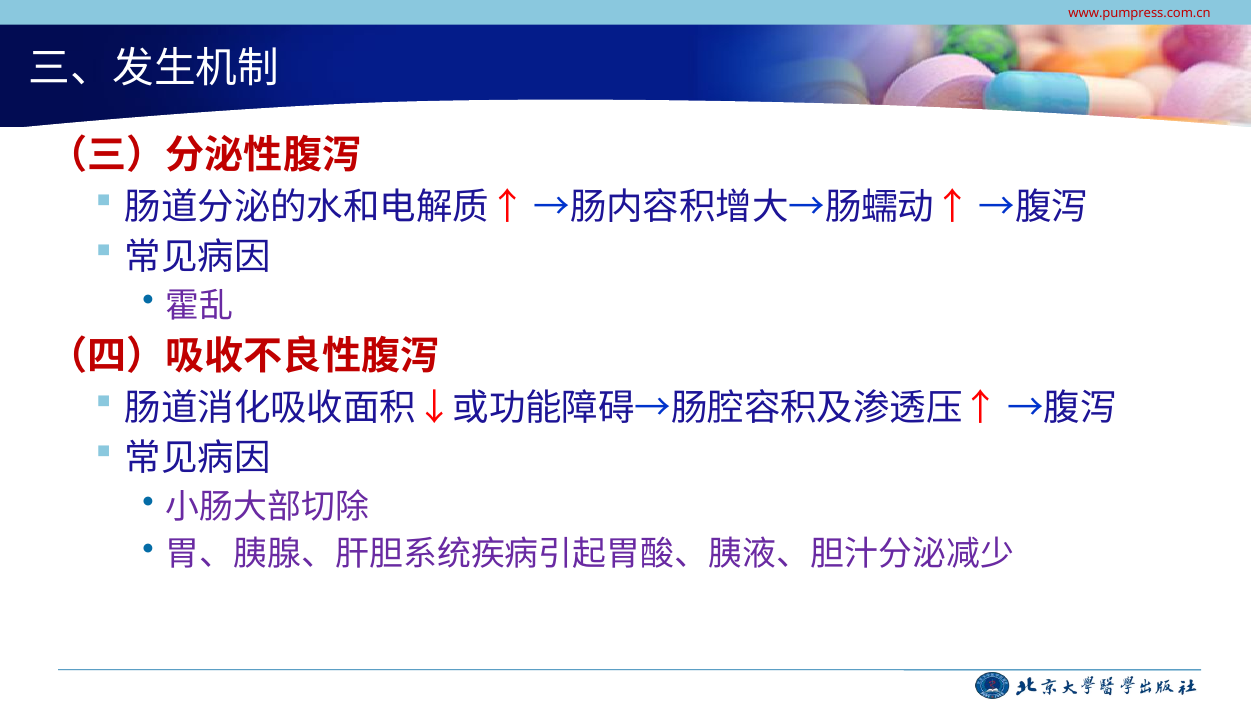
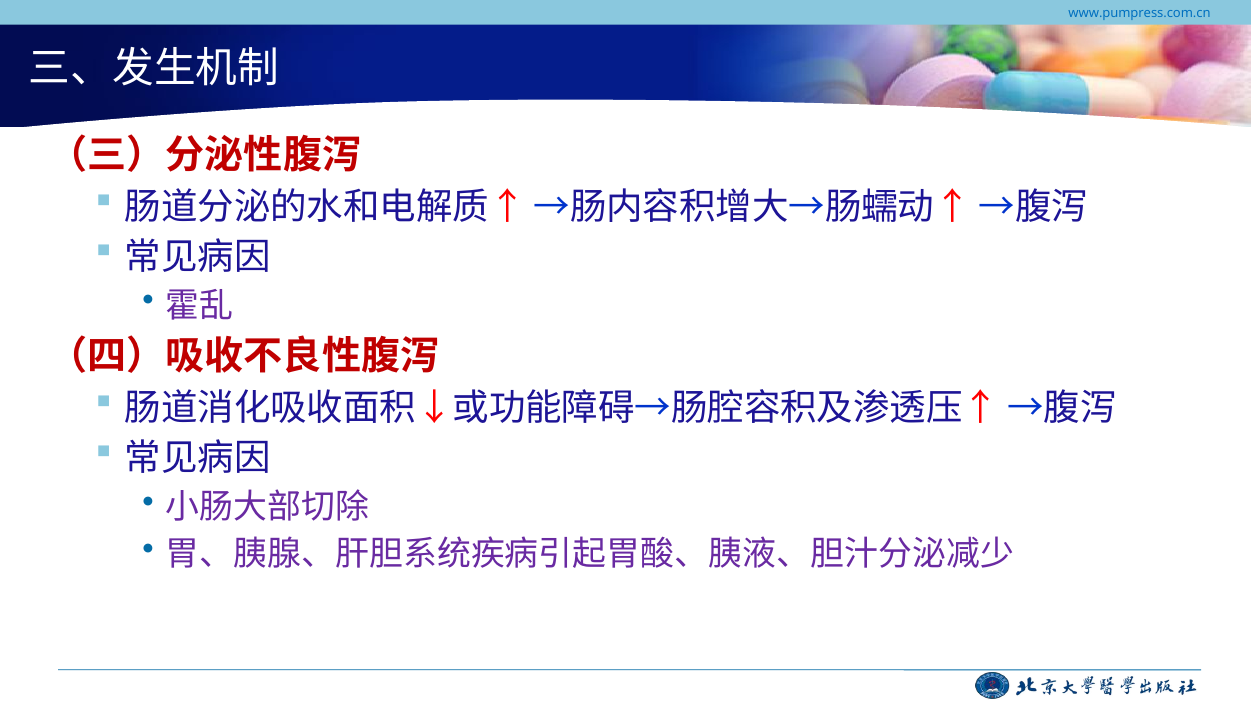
www.pumpress.com.cn colour: red -> blue
